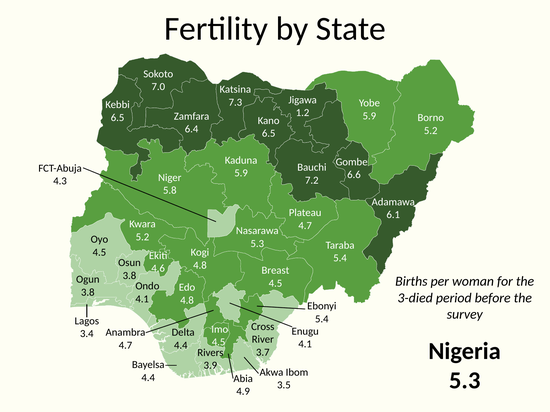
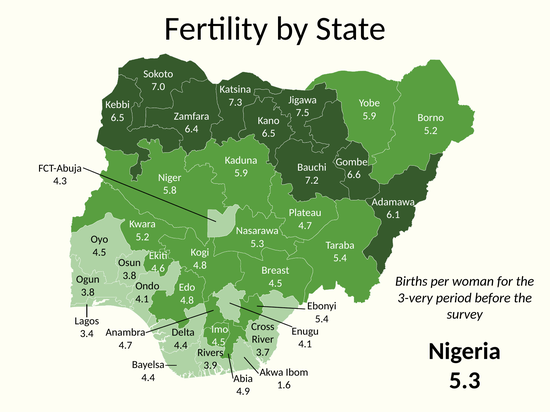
1.2: 1.2 -> 7.5
3-died: 3-died -> 3-very
3.5: 3.5 -> 1.6
